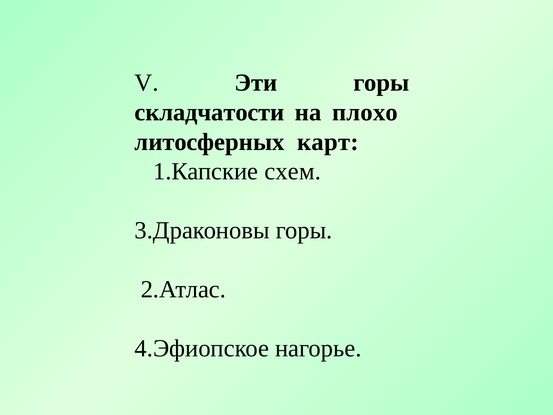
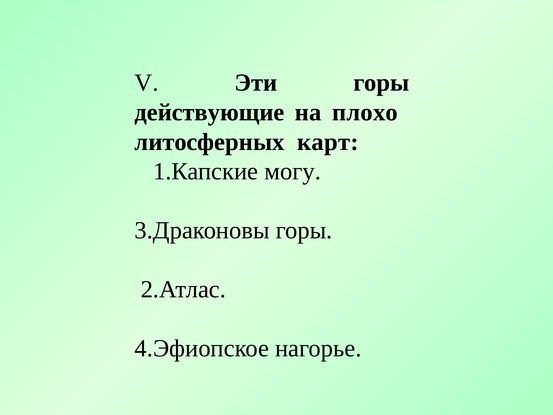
складчатости: складчатости -> действующие
схем: схем -> могу
